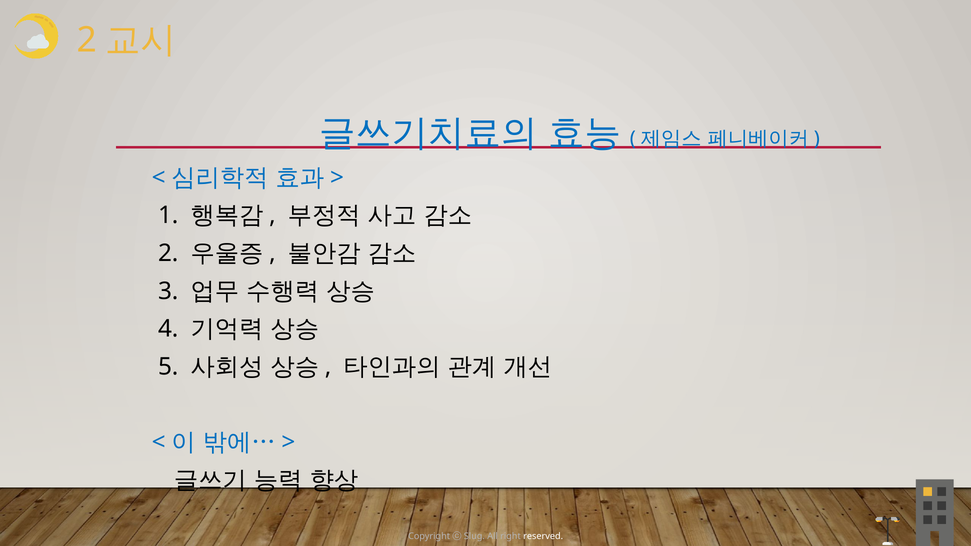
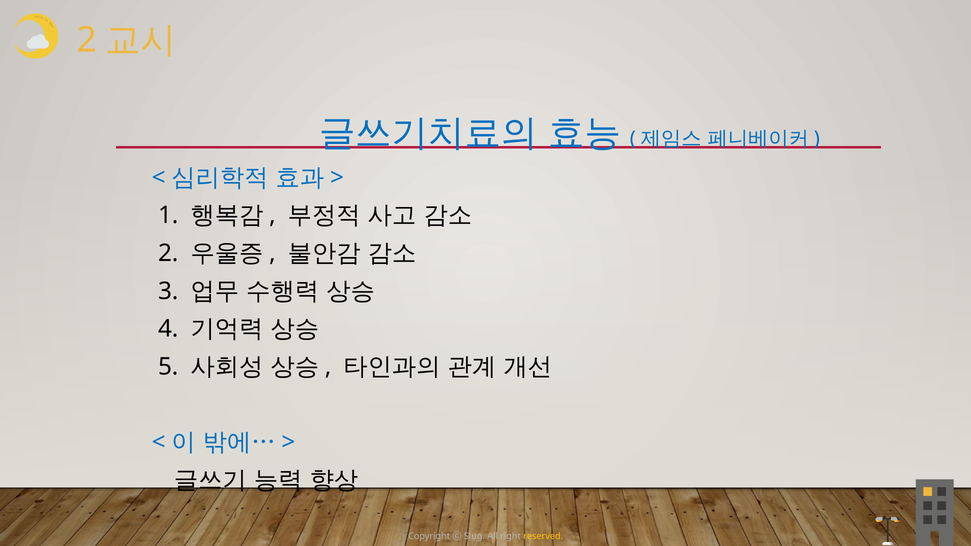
reserved colour: white -> yellow
